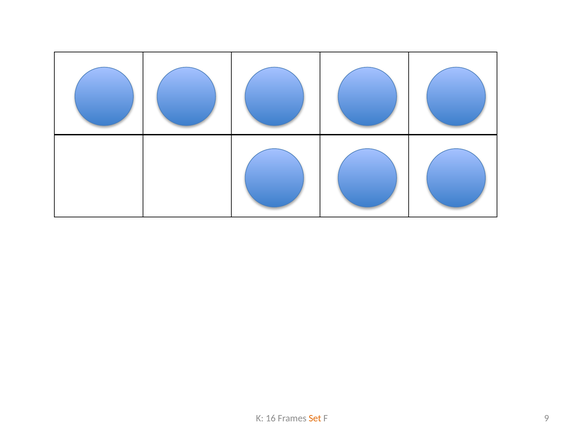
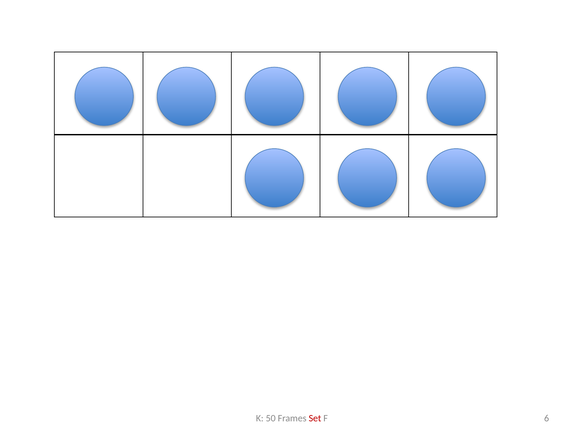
16: 16 -> 50
Set colour: orange -> red
9: 9 -> 6
